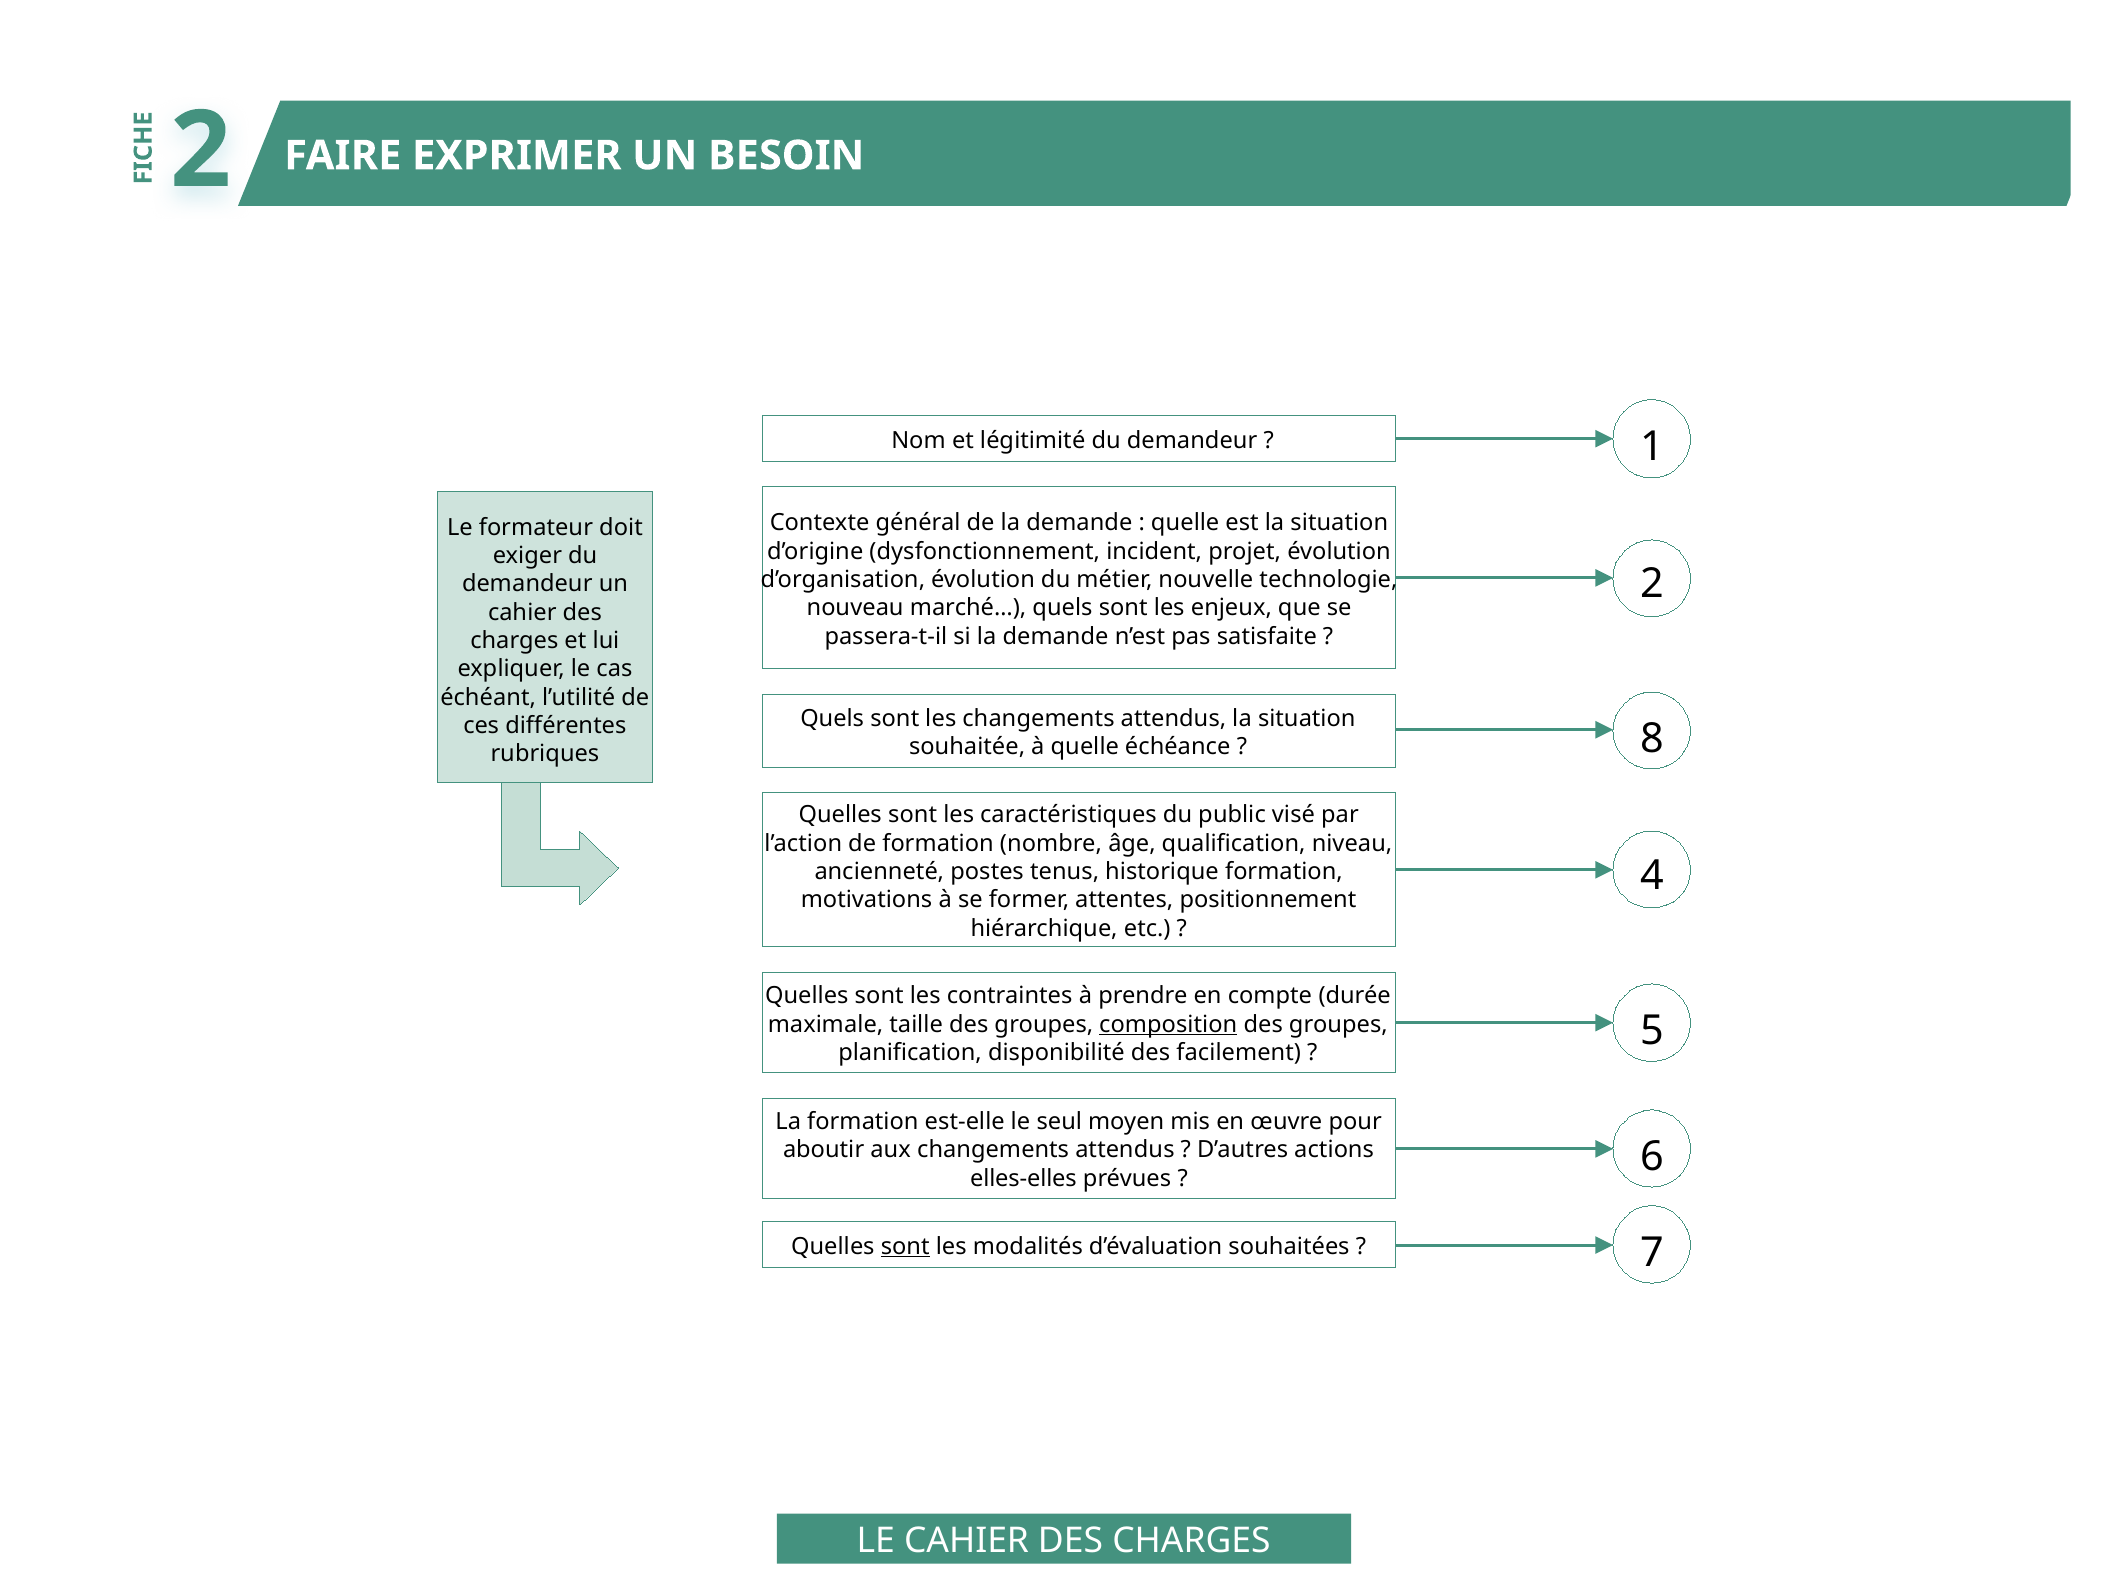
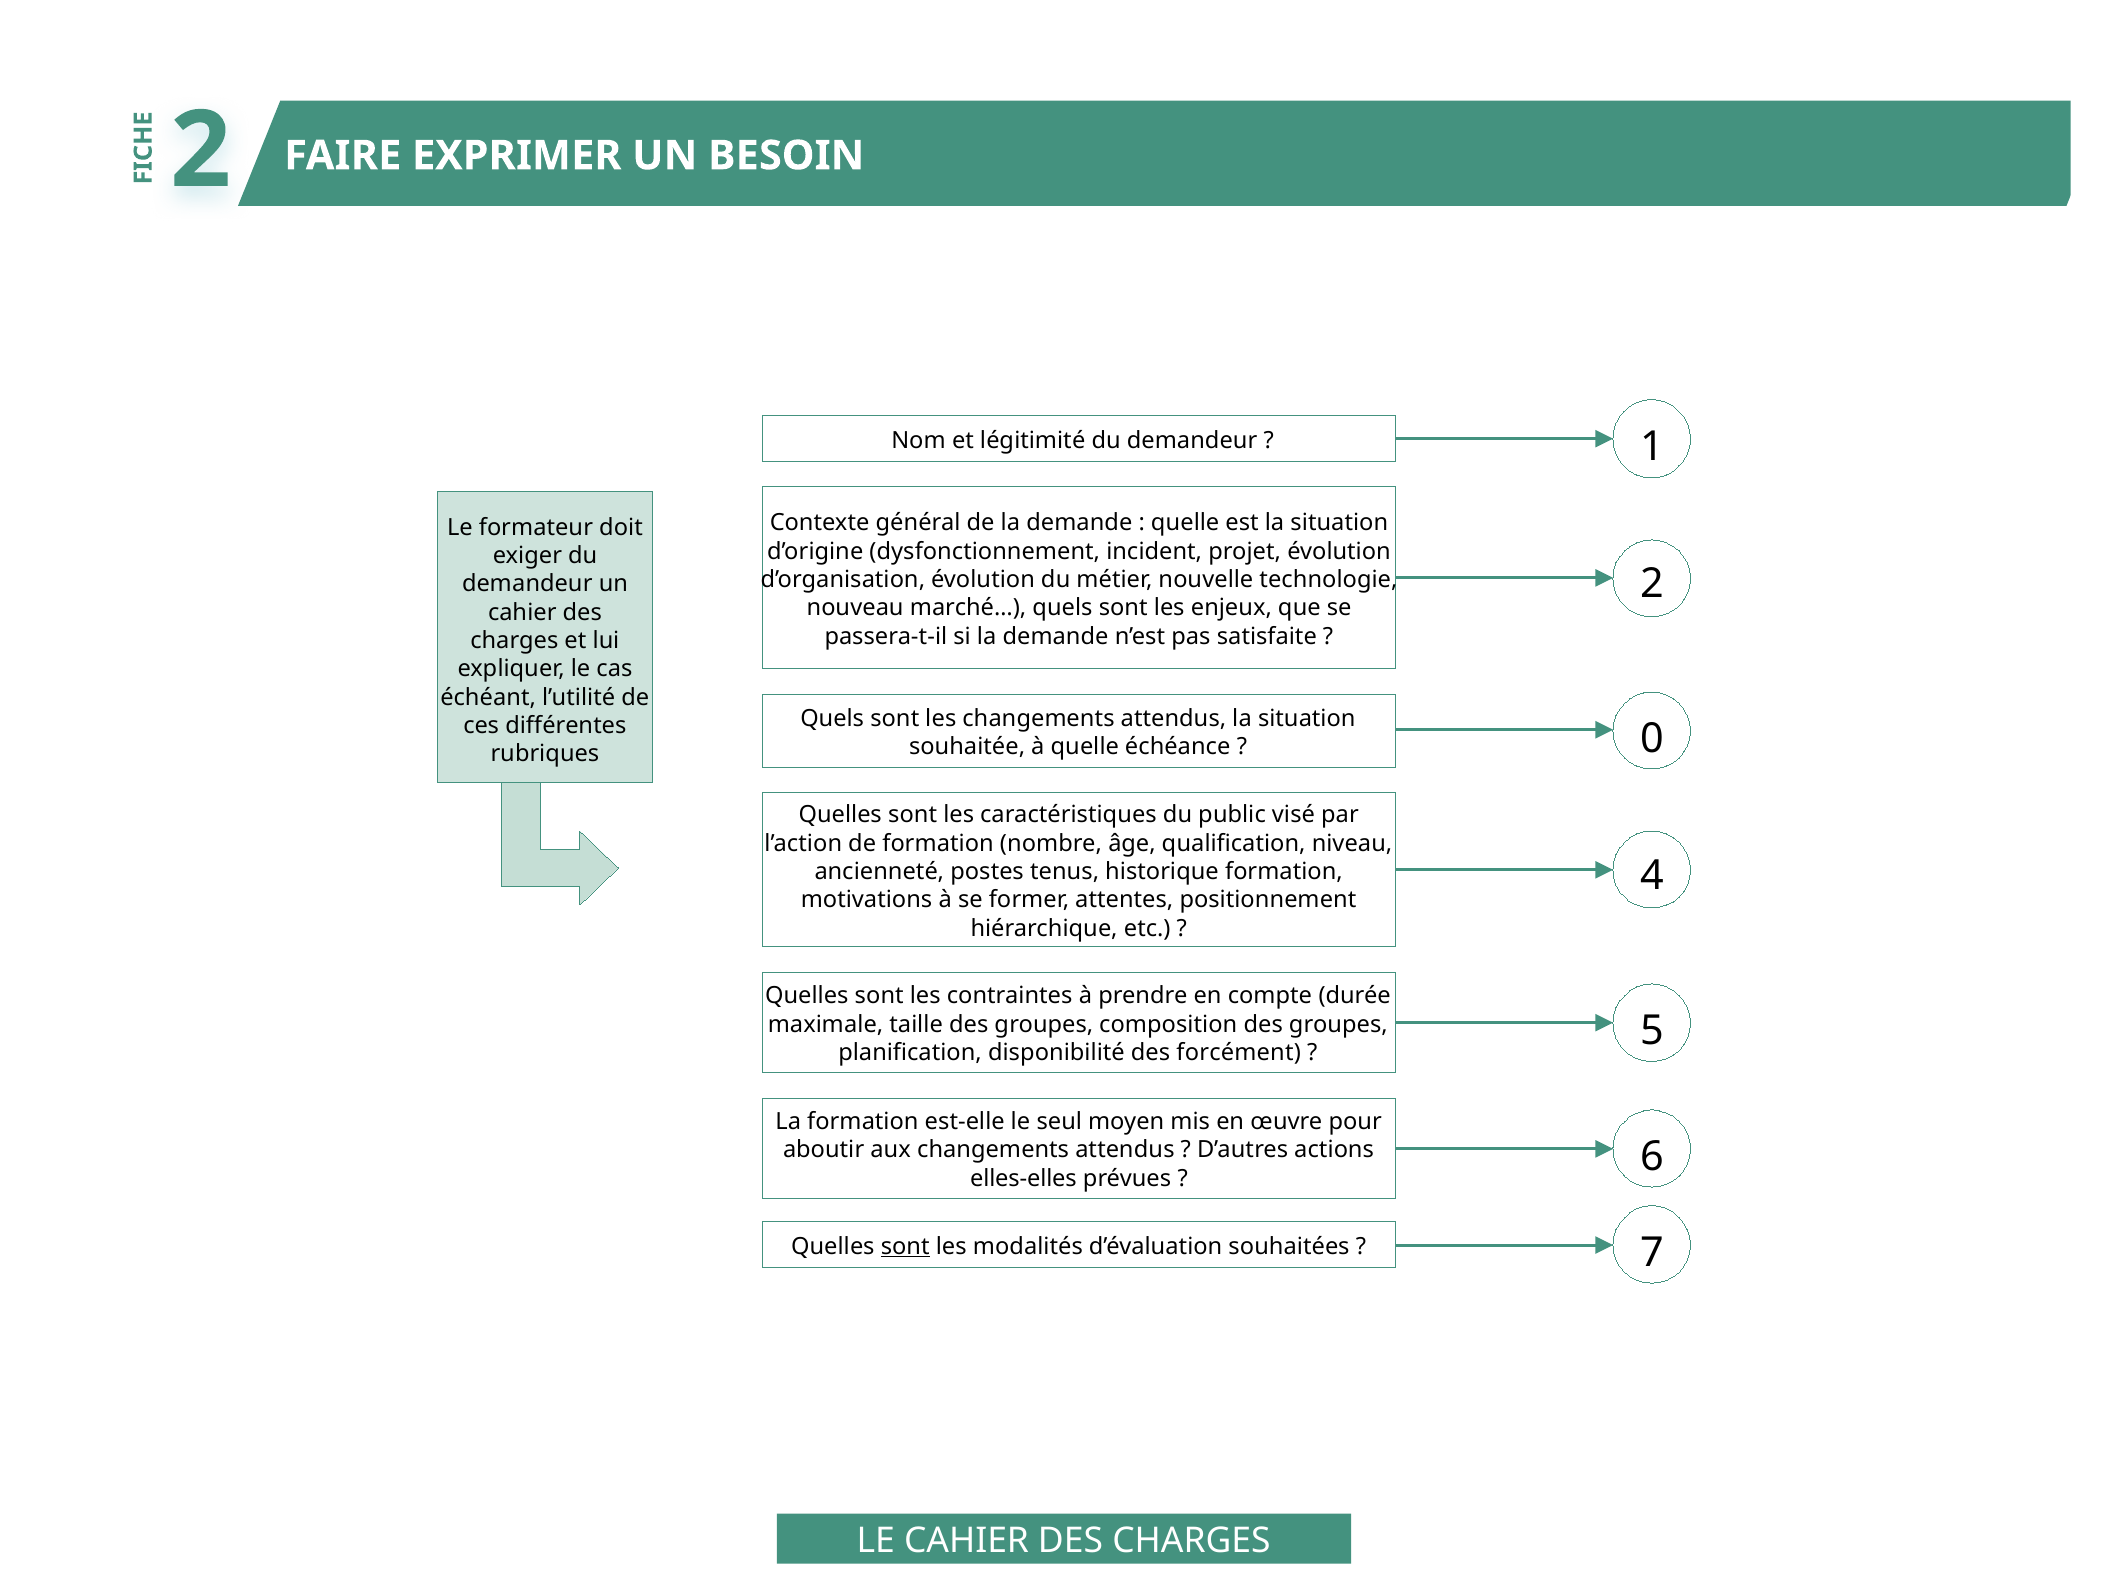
8: 8 -> 0
composition underline: present -> none
facilement: facilement -> forcément
